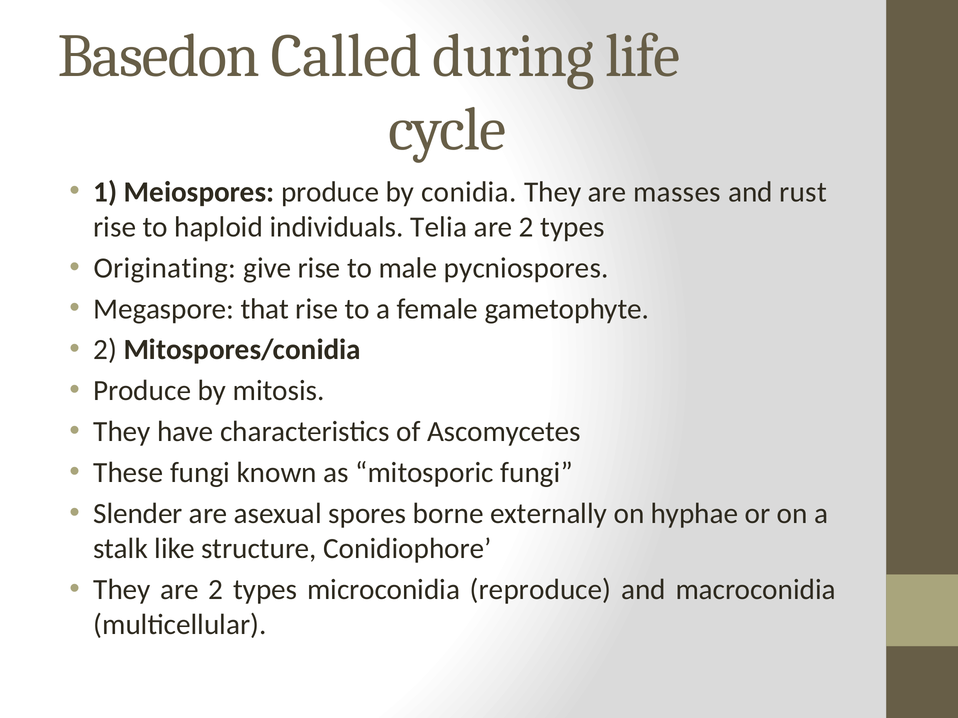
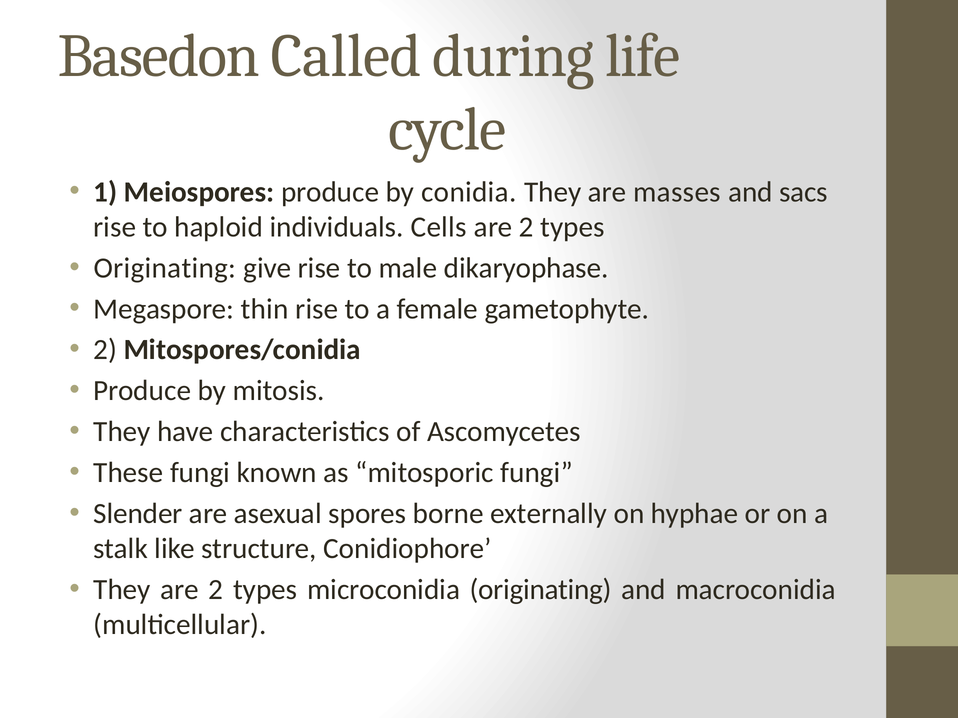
rust: rust -> sacs
Telia: Telia -> Cells
pycniospores: pycniospores -> dikaryophase
that: that -> thin
microconidia reproduce: reproduce -> originating
